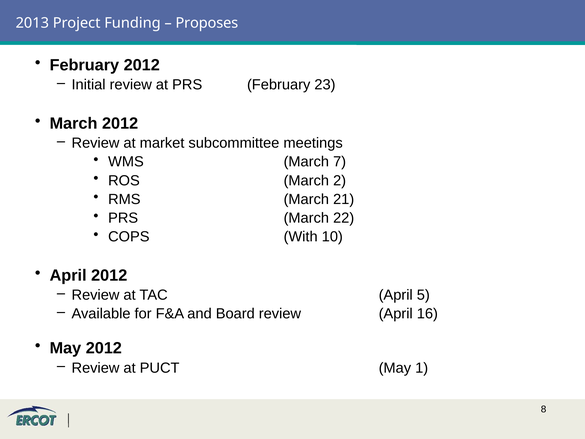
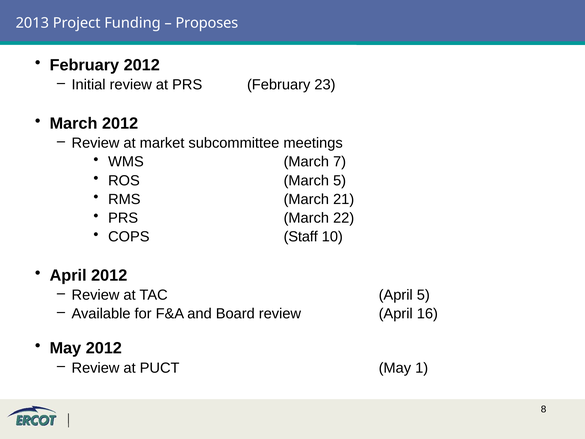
March 2: 2 -> 5
With: With -> Staff
